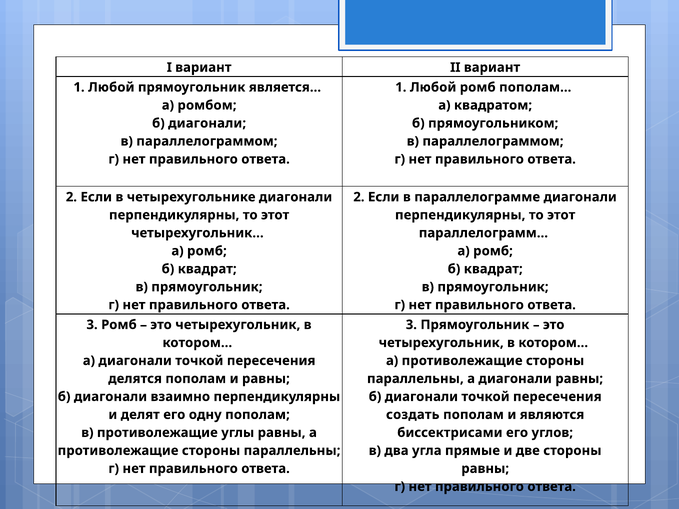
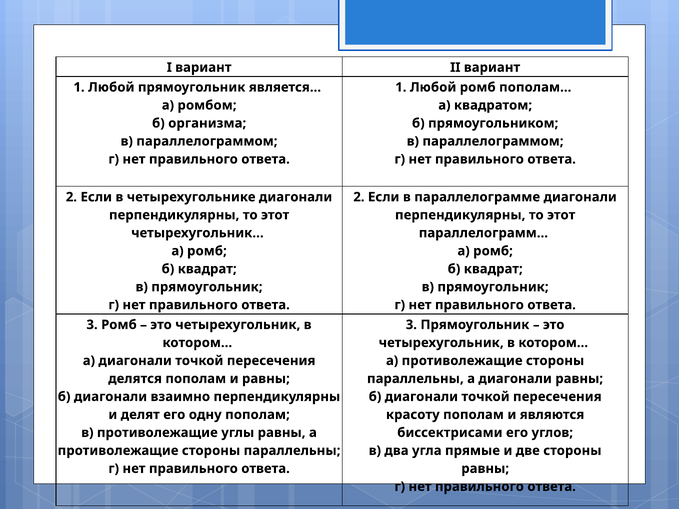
диагонали at (207, 123): диагонали -> организма
создать: создать -> красоту
